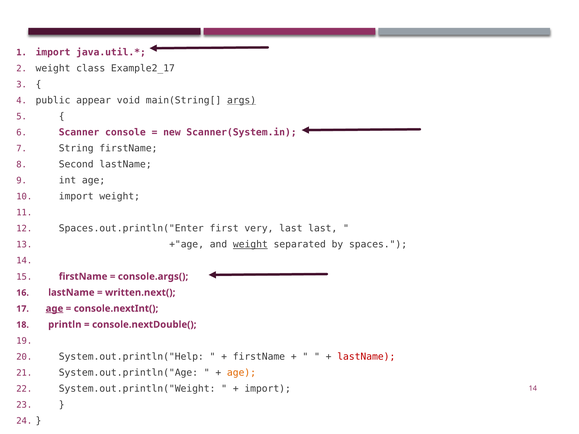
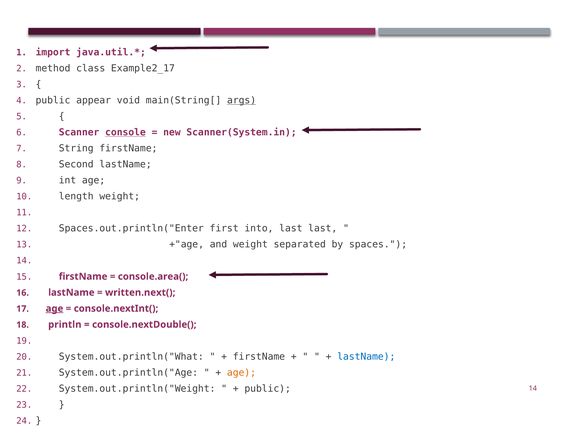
weight at (53, 68): weight -> method
console underline: none -> present
import at (76, 197): import -> length
very: very -> into
weight at (250, 245) underline: present -> none
console.args(: console.args( -> console.area(
System.out.println("Help: System.out.println("Help -> System.out.println("What
lastName at (366, 357) colour: red -> blue
import at (268, 389): import -> public
